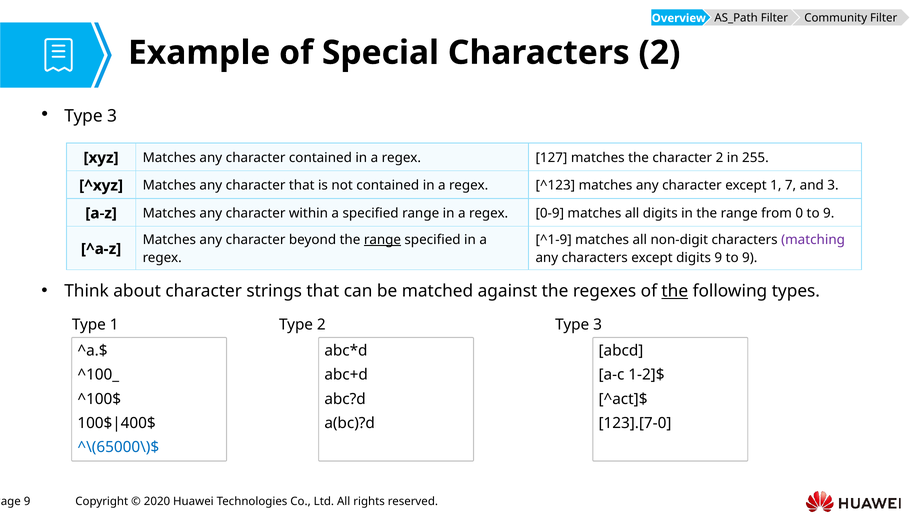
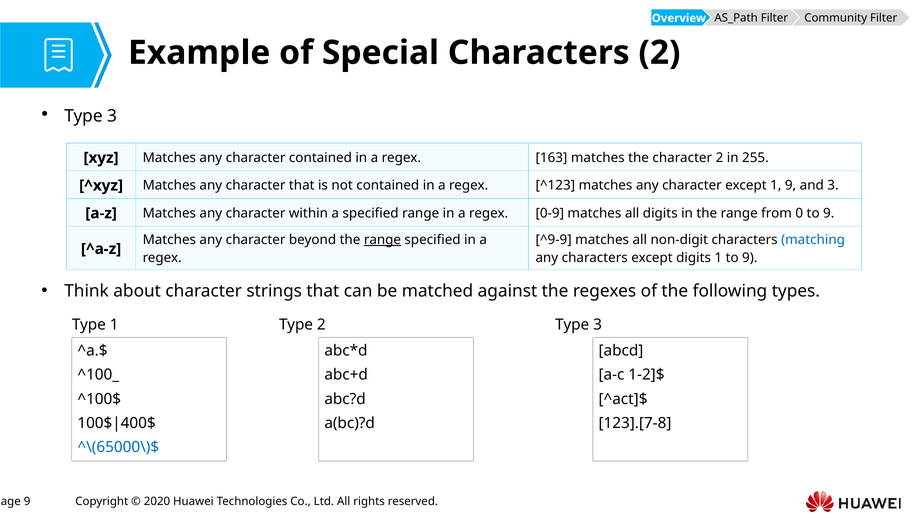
127: 127 -> 163
1 7: 7 -> 9
^1-9: ^1-9 -> ^9-9
matching colour: purple -> blue
digits 9: 9 -> 1
the at (675, 291) underline: present -> none
123].[7-0: 123].[7-0 -> 123].[7-8
